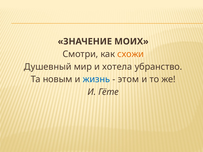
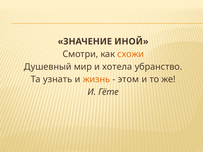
МОИХ: МОИХ -> ИНОЙ
новым: новым -> узнать
жизнь colour: blue -> orange
